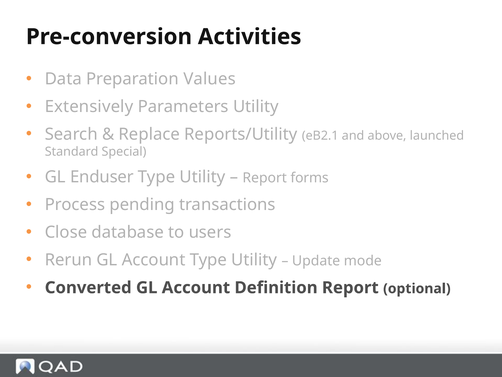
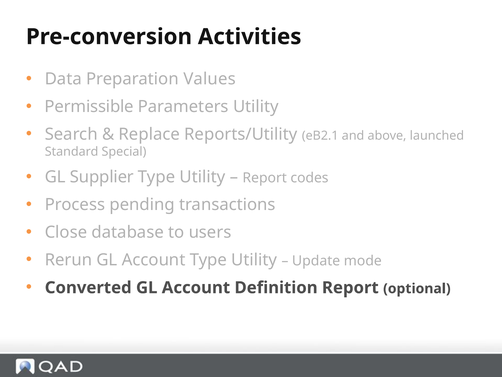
Extensively: Extensively -> Permissible
Enduser: Enduser -> Supplier
forms: forms -> codes
